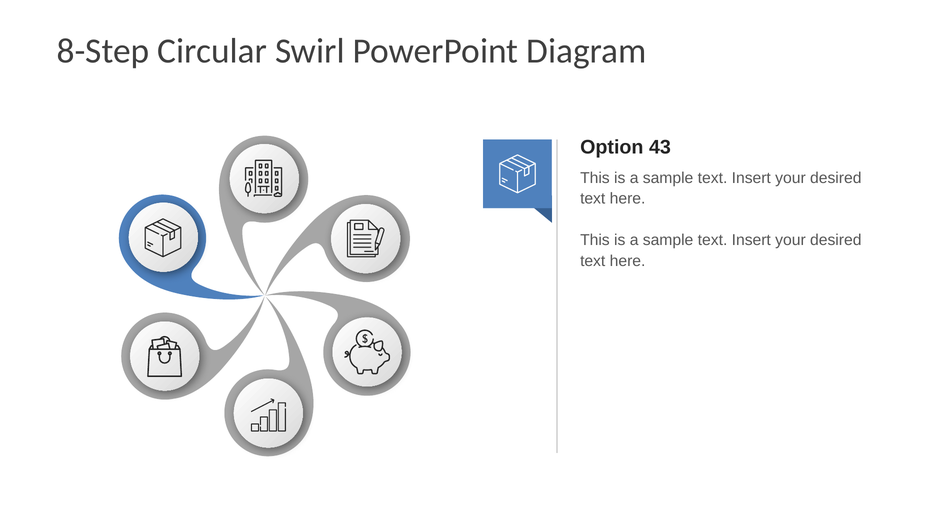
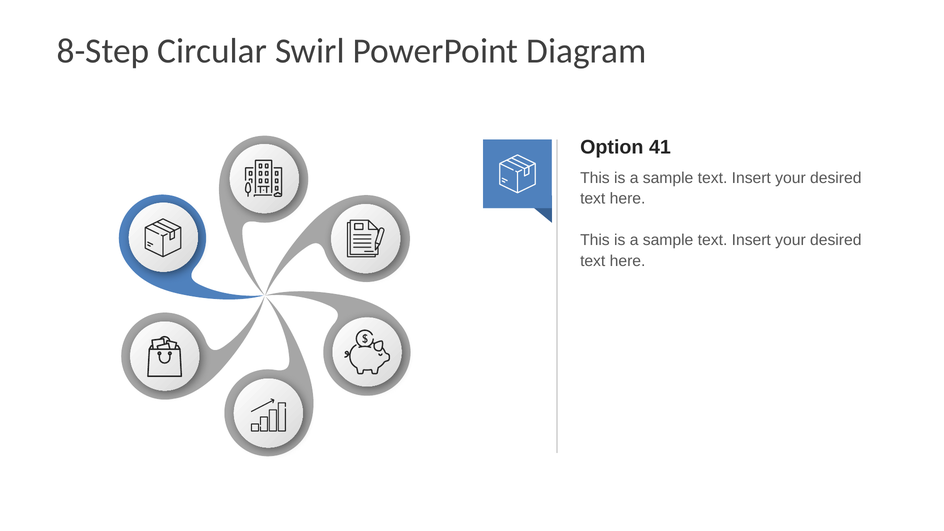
43: 43 -> 41
